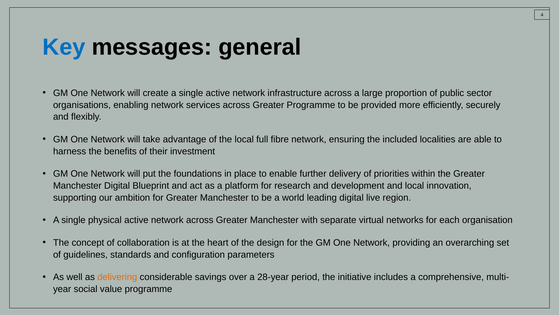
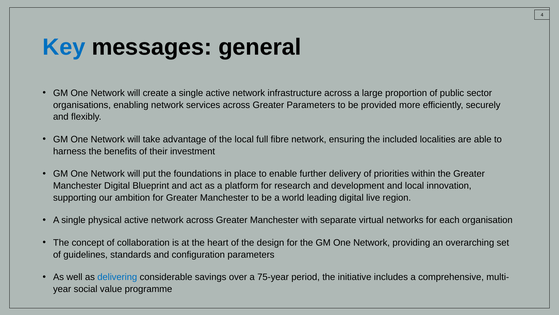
Greater Programme: Programme -> Parameters
delivering colour: orange -> blue
28-year: 28-year -> 75-year
